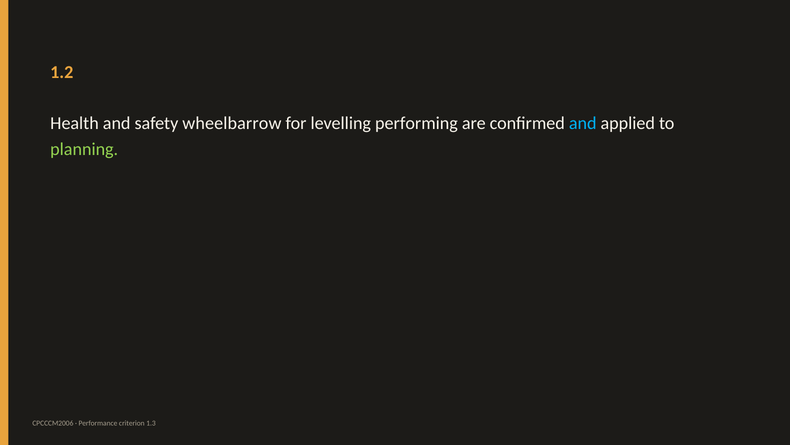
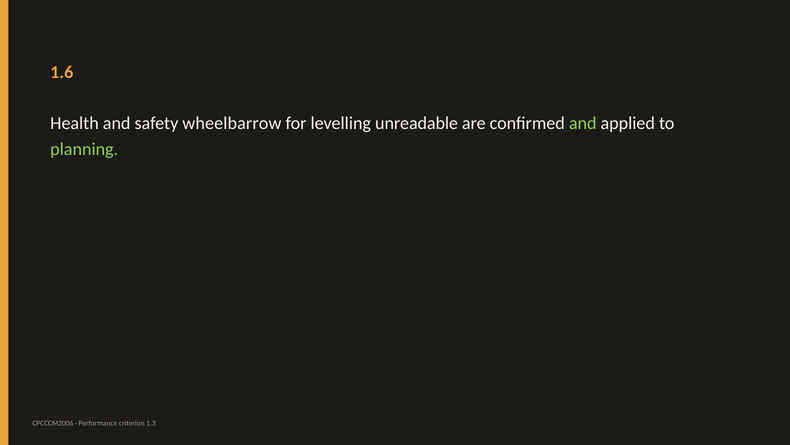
1.2: 1.2 -> 1.6
performing: performing -> unreadable
and at (583, 123) colour: light blue -> light green
